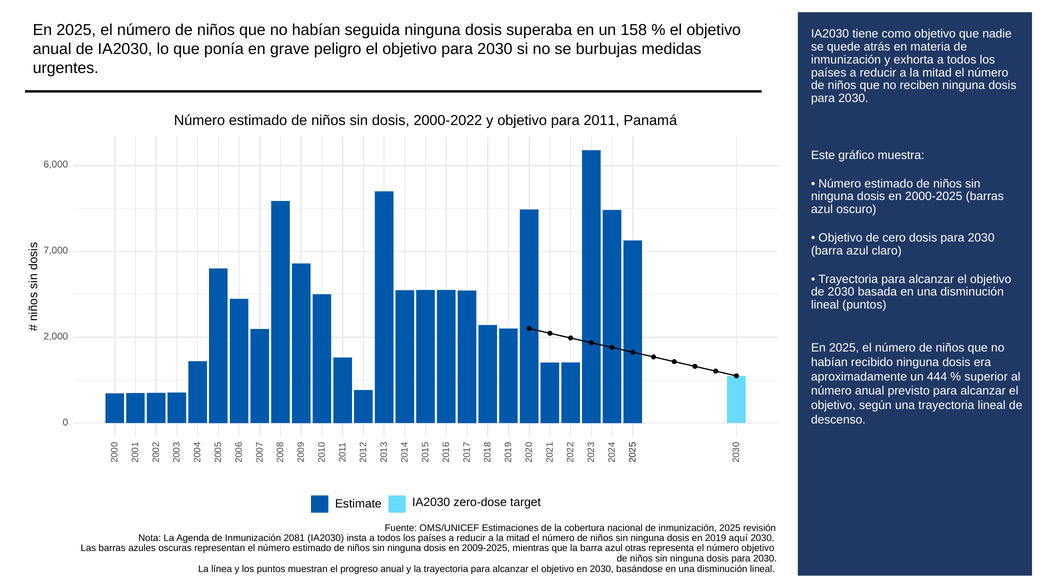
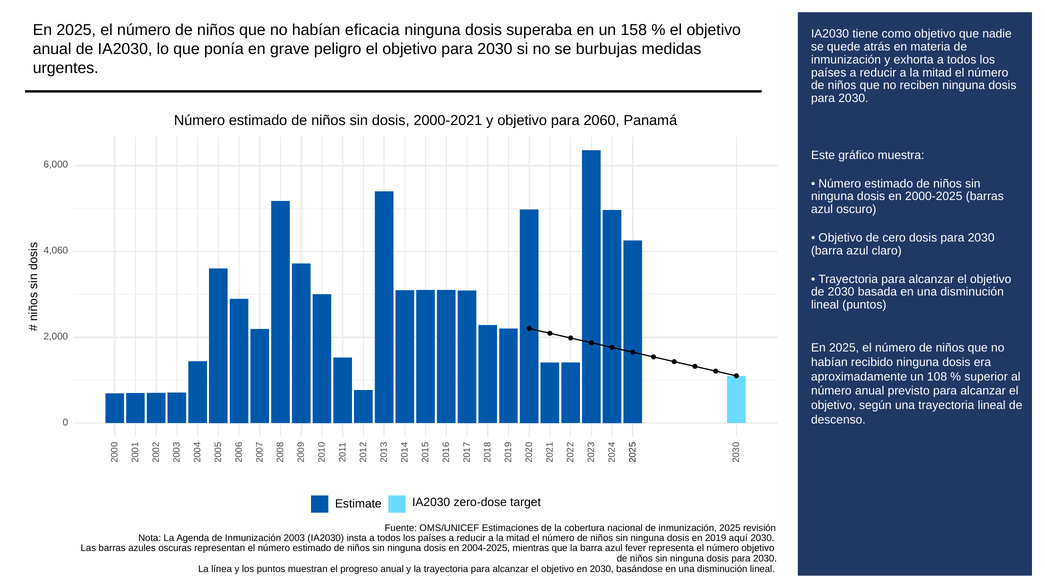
seguida: seguida -> eficacia
2000-2022: 2000-2022 -> 2000-2021
2011: 2011 -> 2060
7,000: 7,000 -> 4,060
444: 444 -> 108
2081: 2081 -> 2003
2009-2025: 2009-2025 -> 2004-2025
otras: otras -> fever
